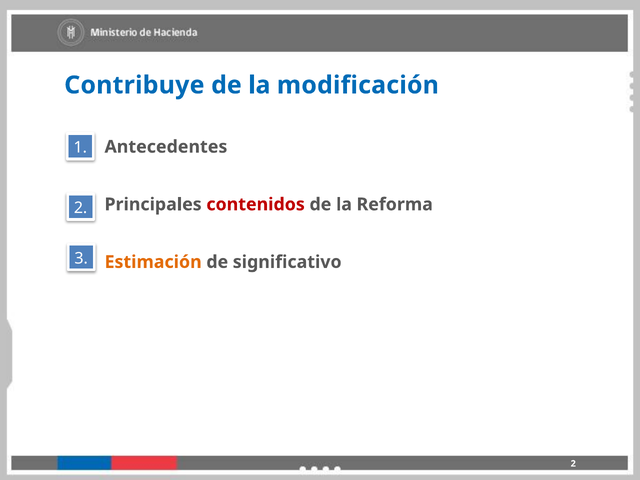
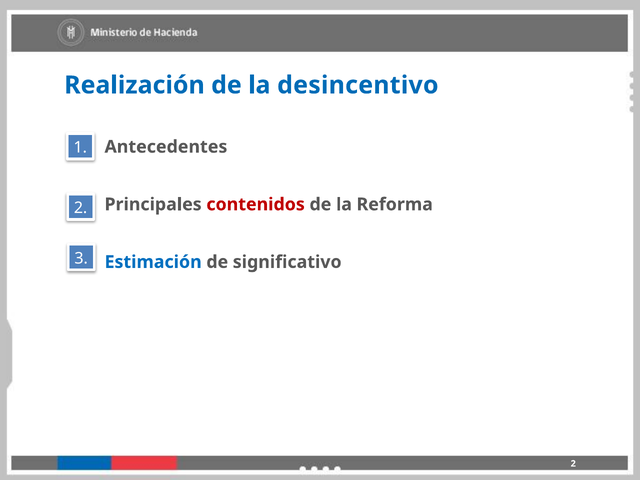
Contribuye: Contribuye -> Realización
modificación: modificación -> desincentivo
Estimación colour: orange -> blue
